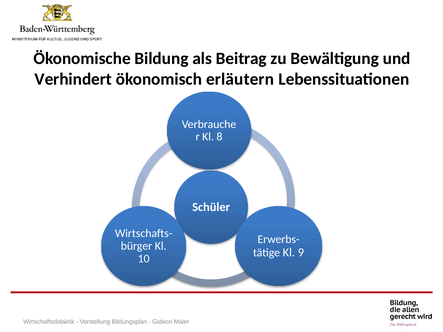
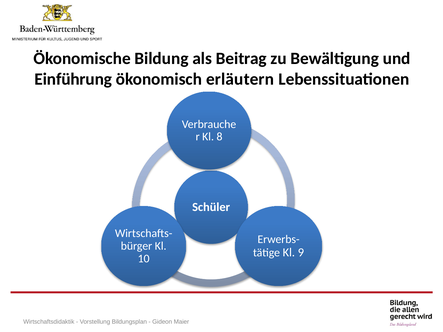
Verhindert: Verhindert -> Einführung
